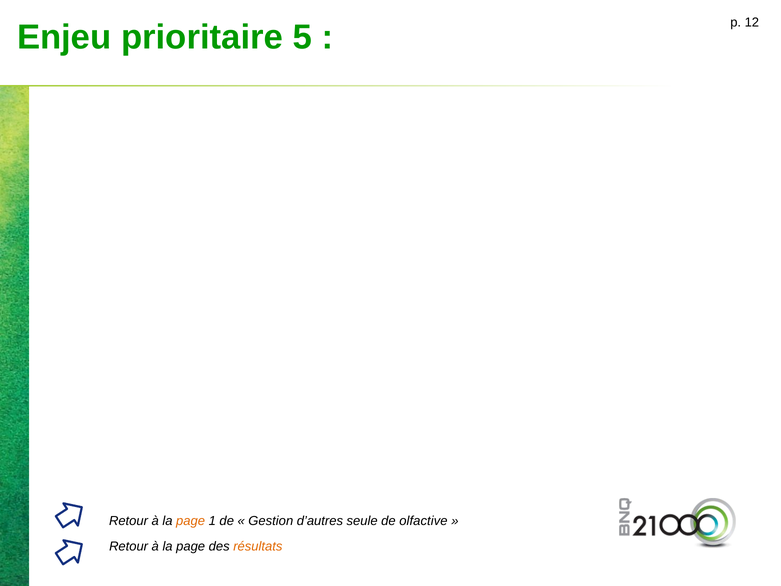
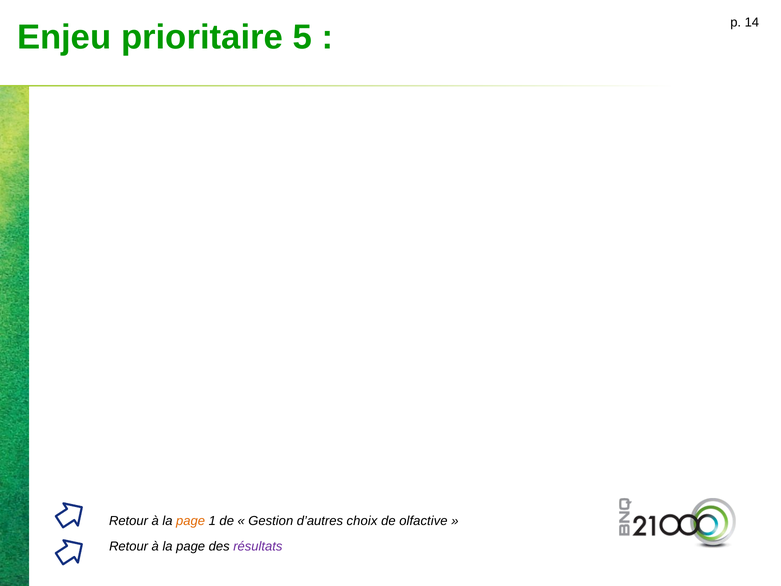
12: 12 -> 14
seule: seule -> choix
résultats colour: orange -> purple
